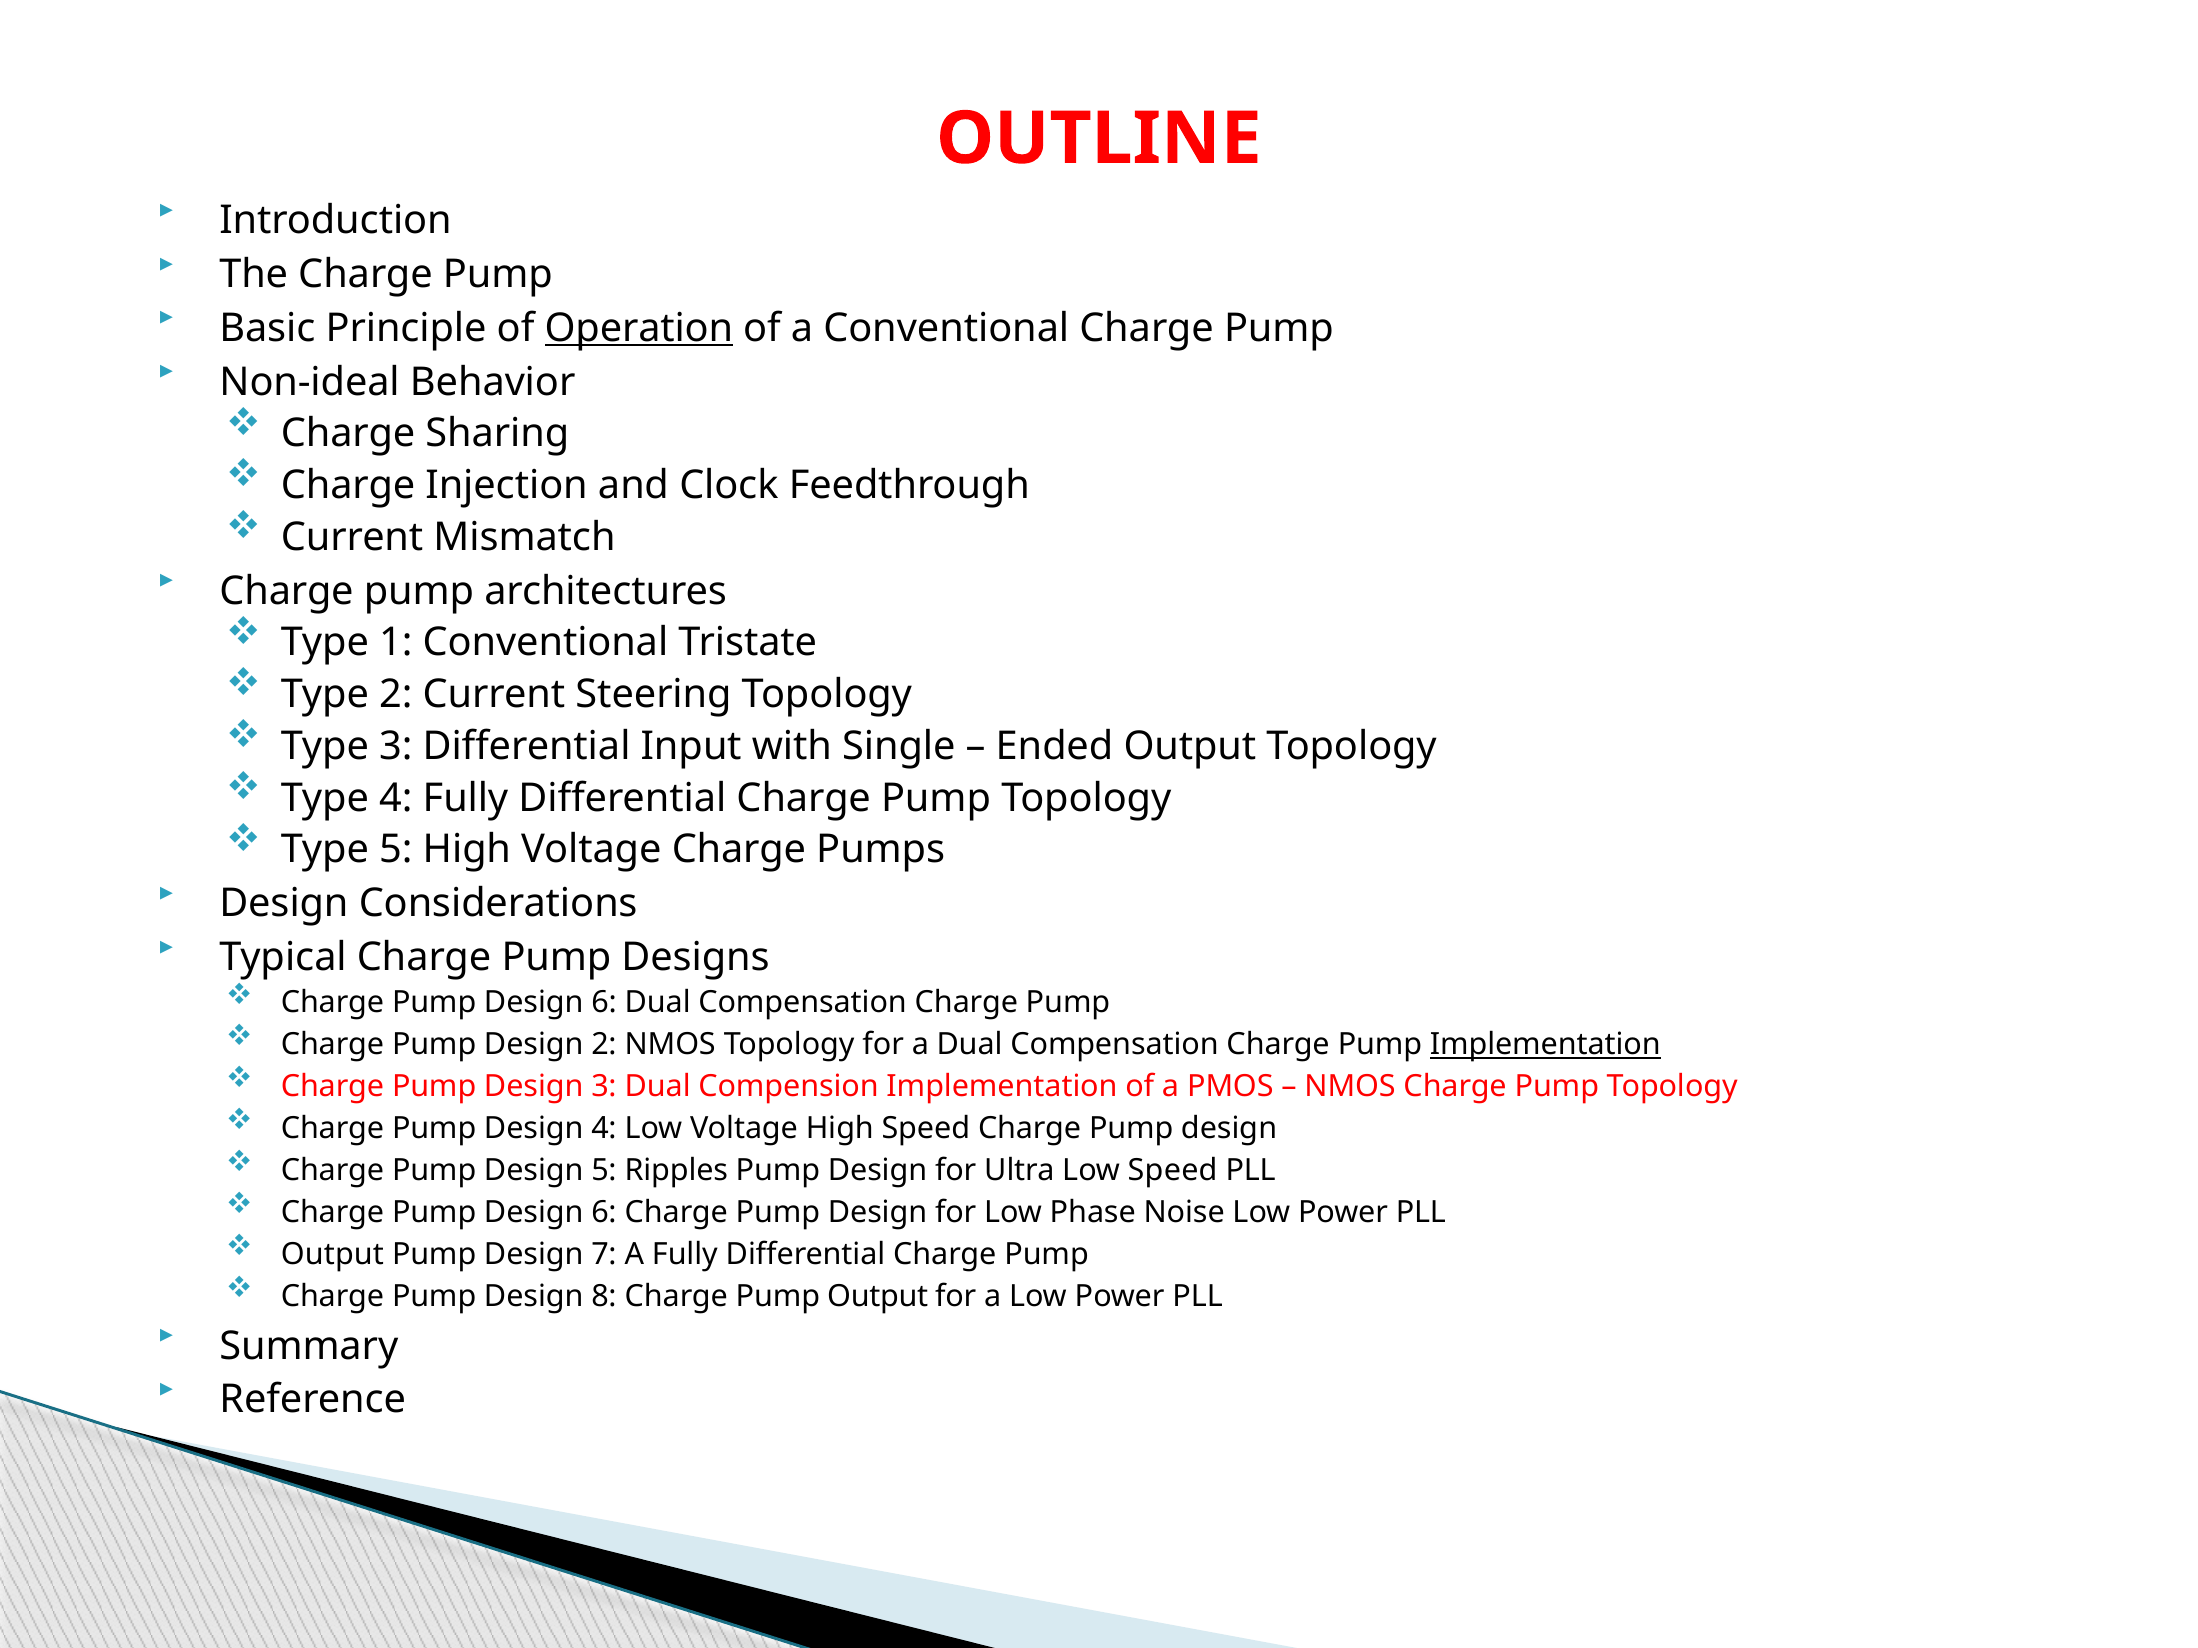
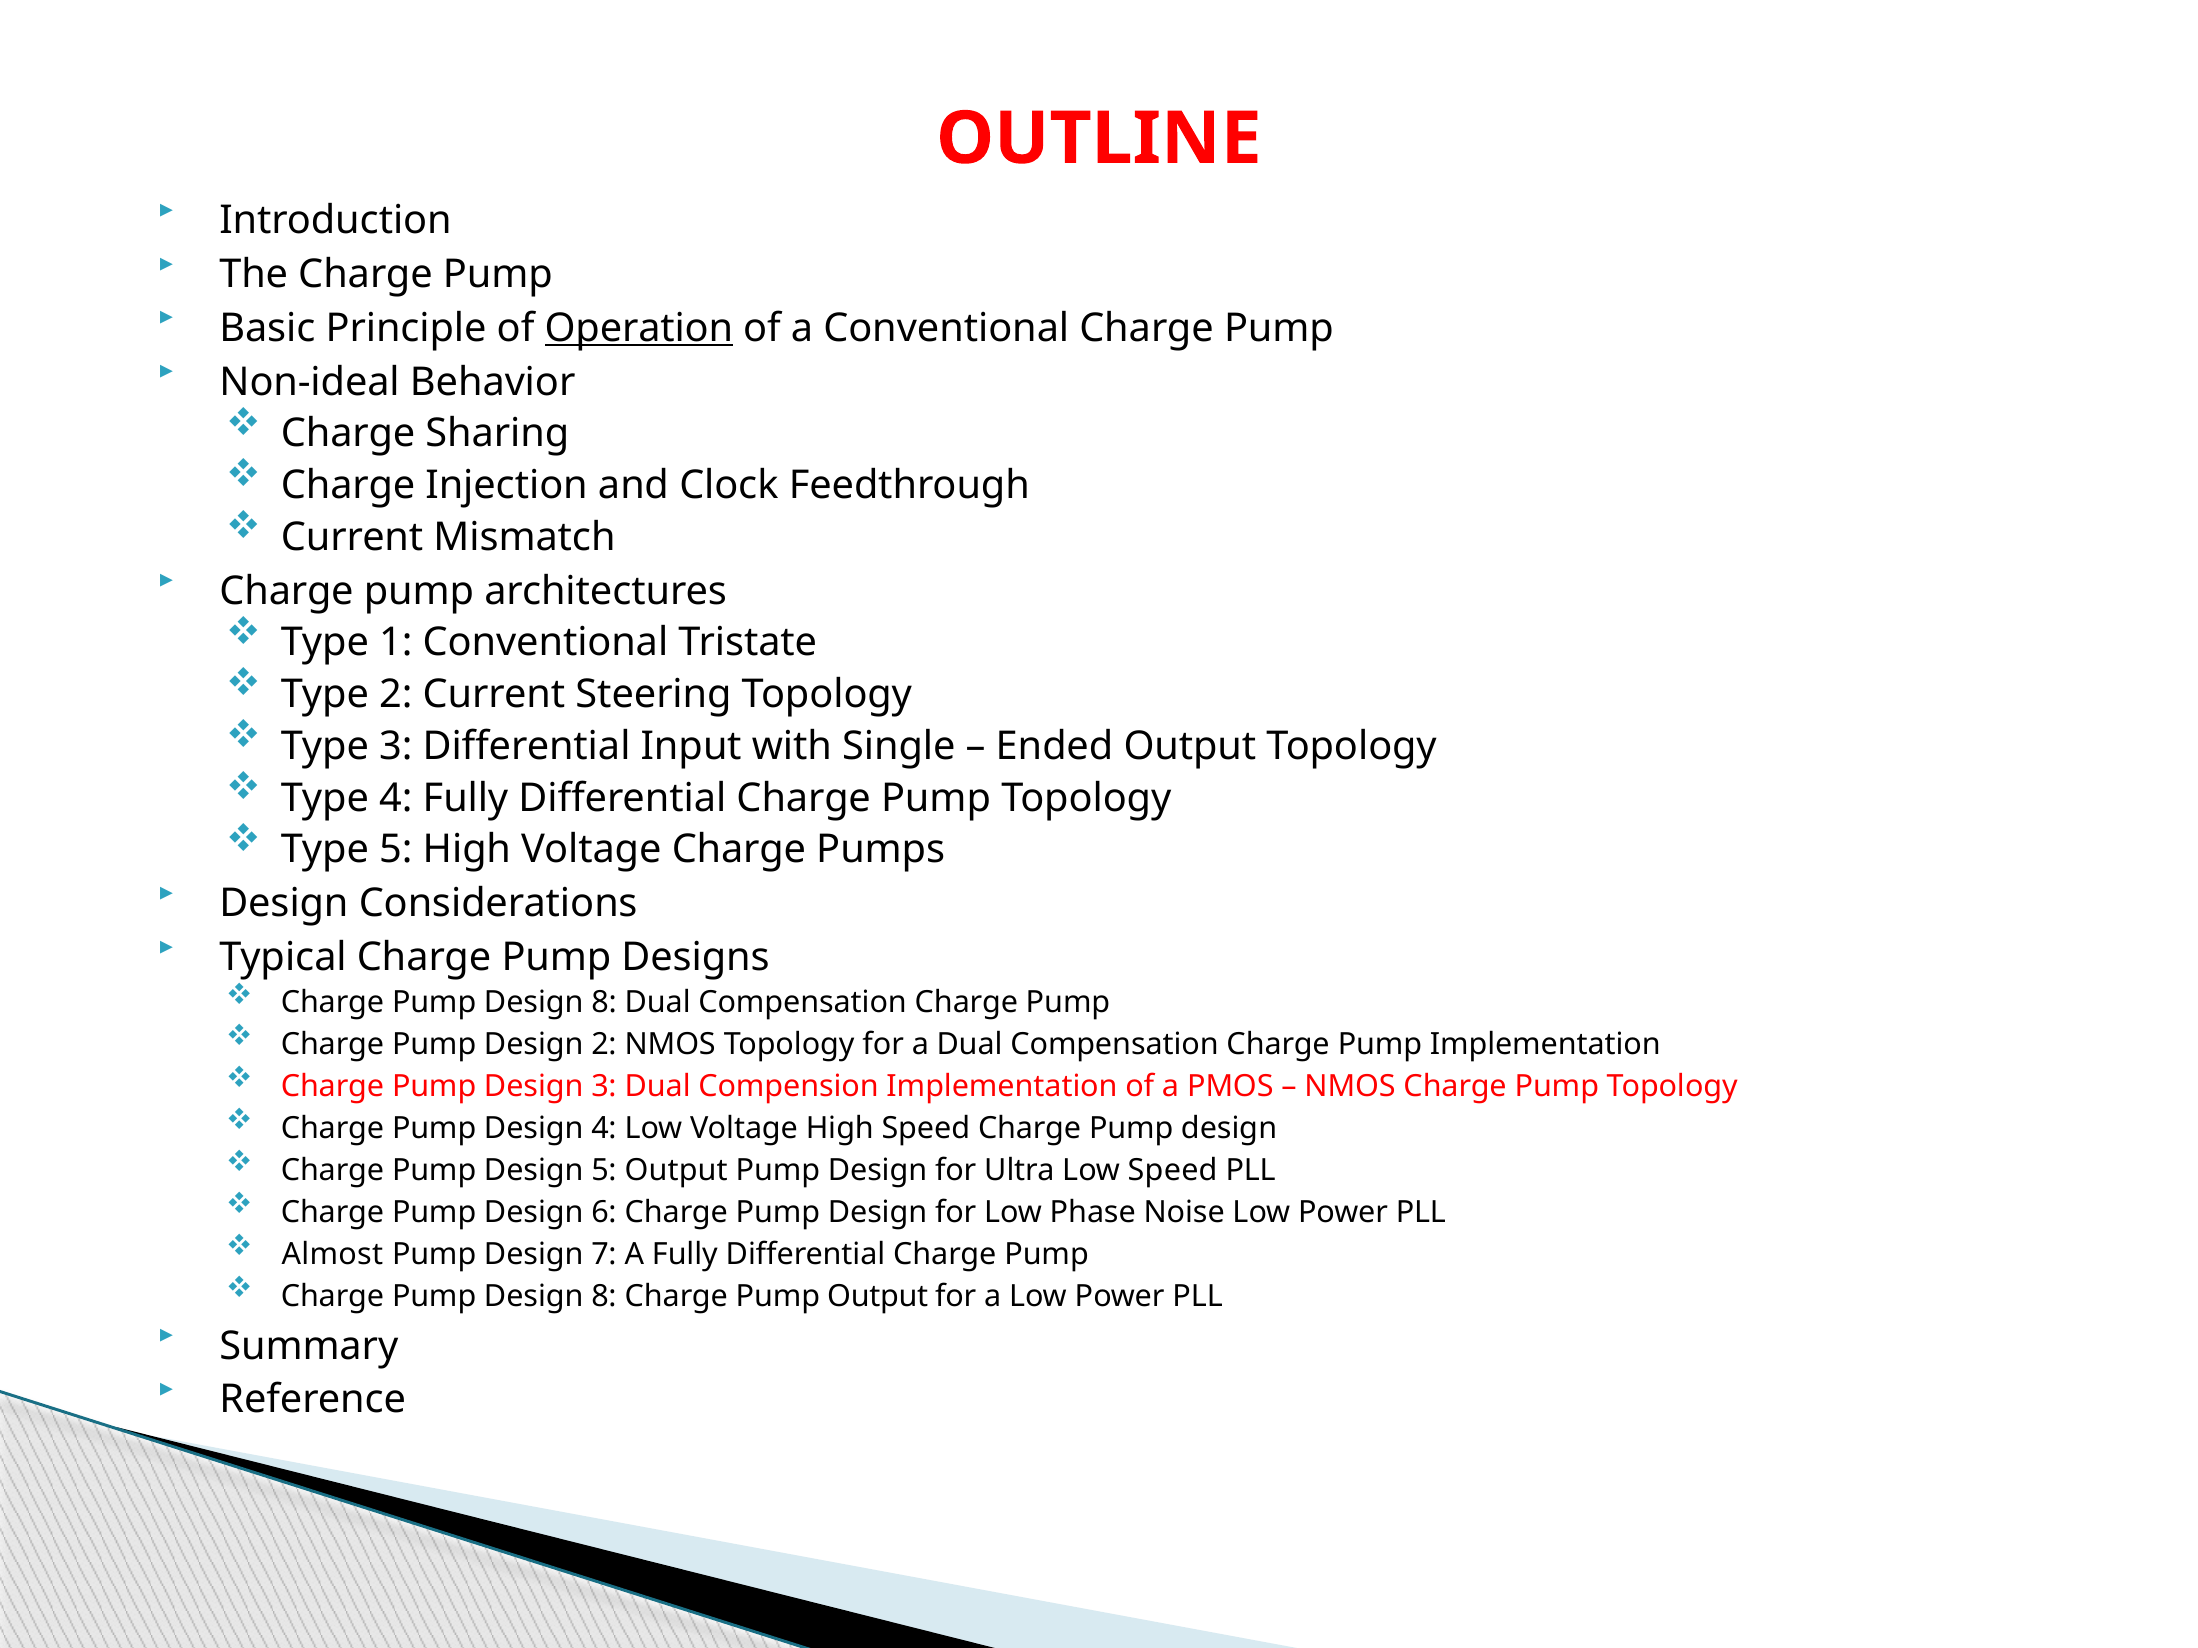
6 at (604, 1003): 6 -> 8
Implementation at (1545, 1045) underline: present -> none
5 Ripples: Ripples -> Output
Output at (332, 1254): Output -> Almost
